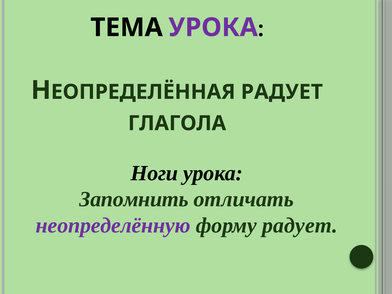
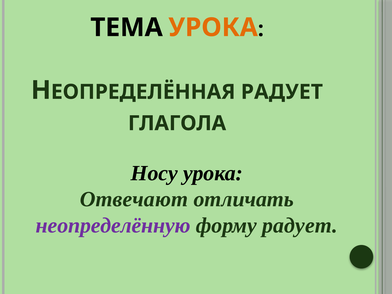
УРОКА at (213, 27) colour: purple -> orange
Ноги: Ноги -> Носу
Запомнить: Запомнить -> Отвечают
